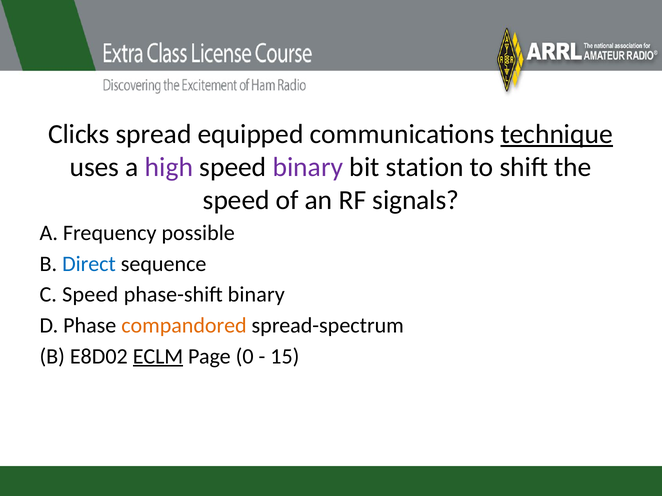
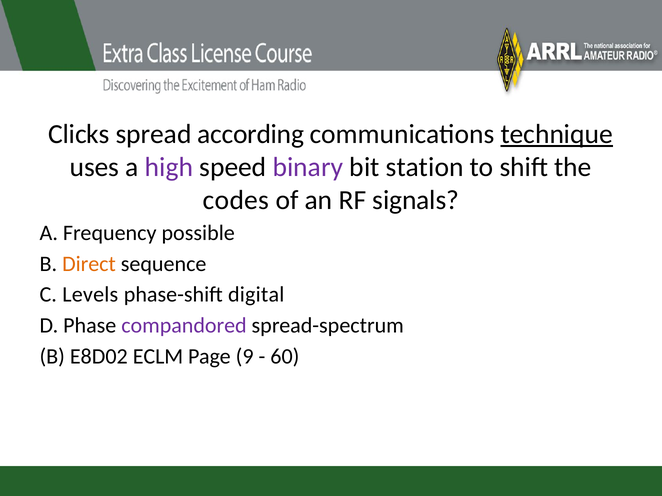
equipped: equipped -> according
speed at (236, 200): speed -> codes
Direct colour: blue -> orange
C Speed: Speed -> Levels
phase-shift binary: binary -> digital
compandored colour: orange -> purple
ECLM underline: present -> none
0: 0 -> 9
15: 15 -> 60
